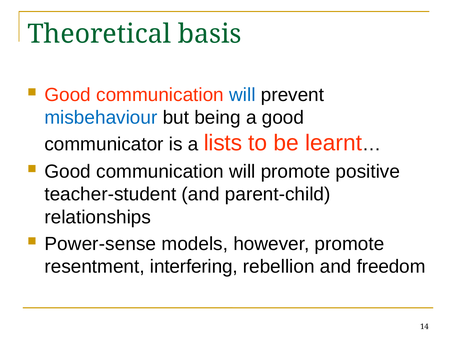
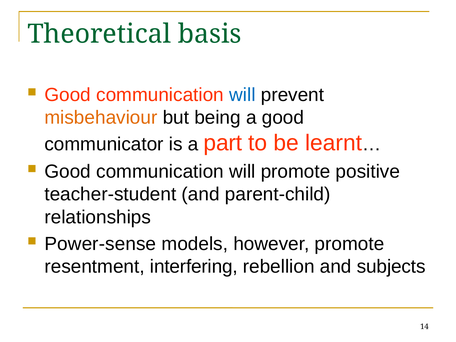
misbehaviour colour: blue -> orange
lists: lists -> part
freedom: freedom -> subjects
